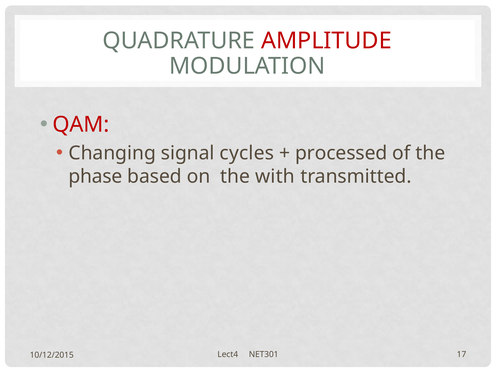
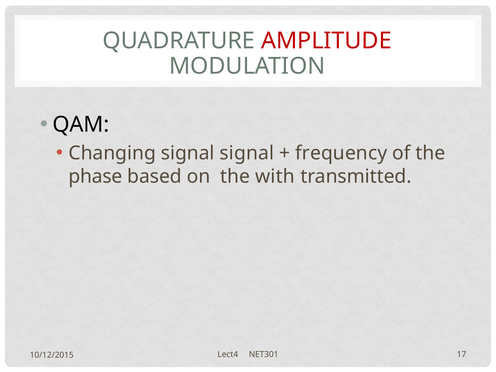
QAM colour: red -> black
signal cycles: cycles -> signal
processed: processed -> frequency
